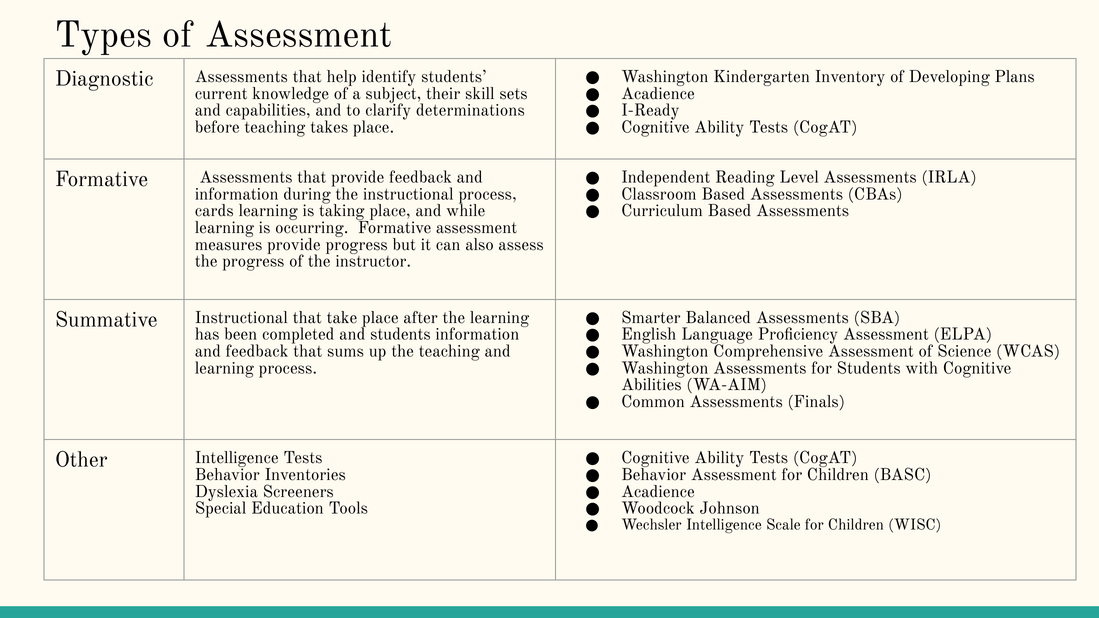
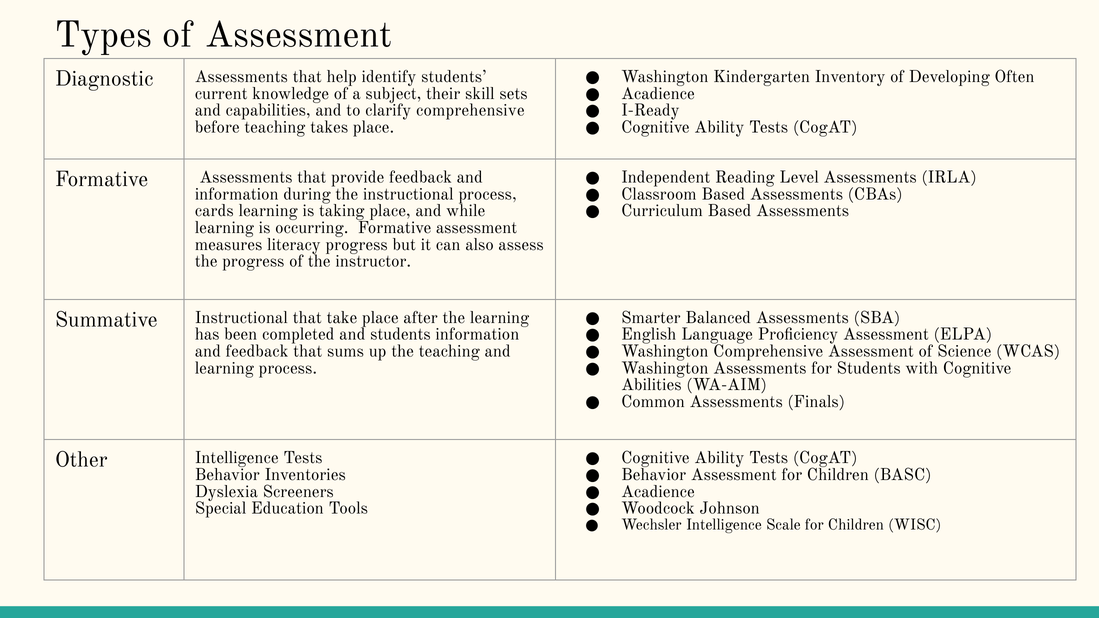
Plans: Plans -> Often
clarify determinations: determinations -> comprehensive
measures provide: provide -> literacy
